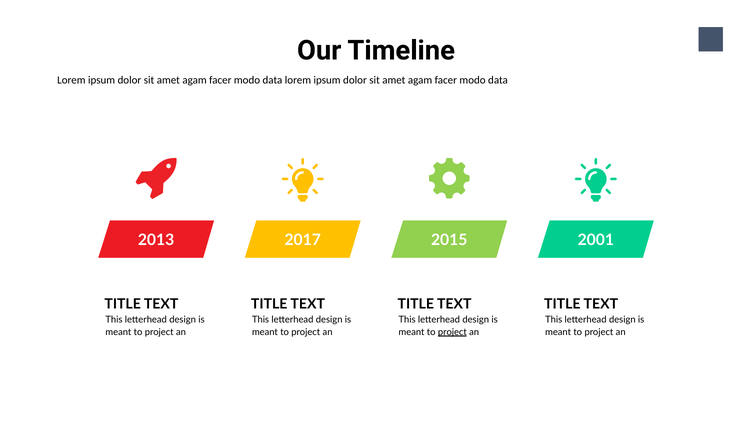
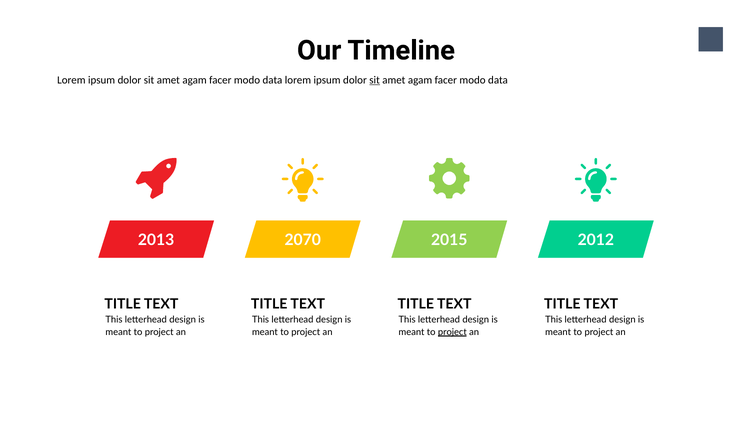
sit at (375, 80) underline: none -> present
2017: 2017 -> 2070
2001: 2001 -> 2012
